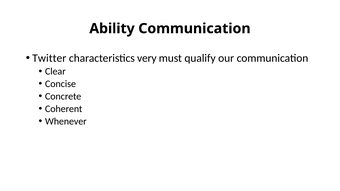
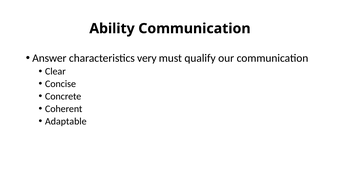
Twitter: Twitter -> Answer
Whenever: Whenever -> Adaptable
